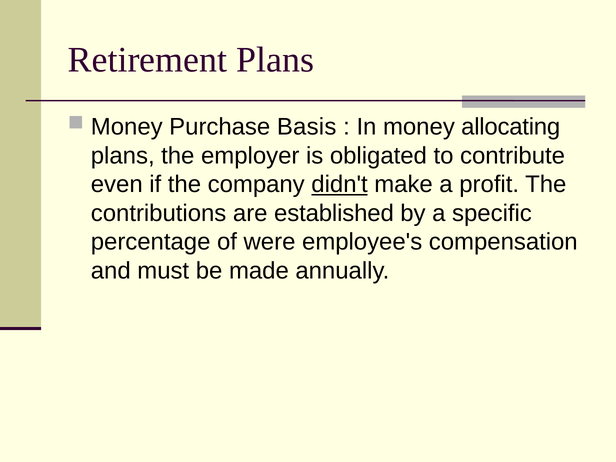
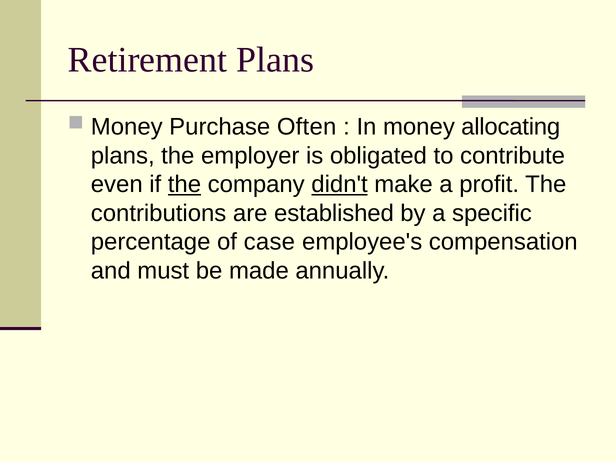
Basis: Basis -> Often
the at (184, 184) underline: none -> present
were: were -> case
